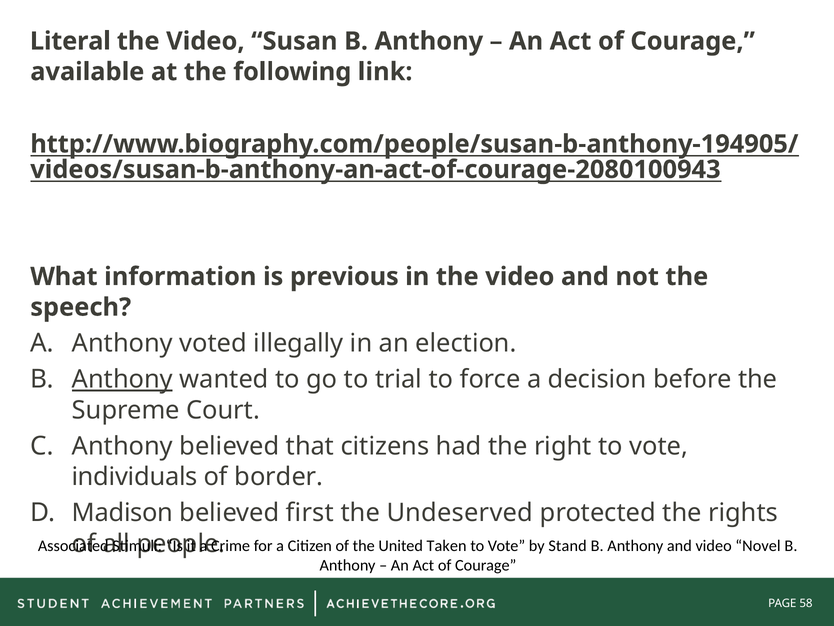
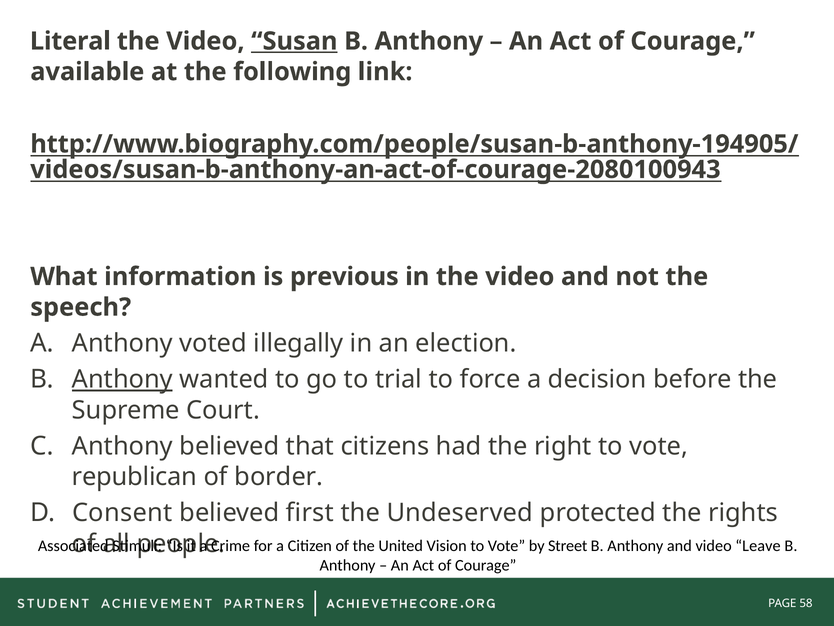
Susan underline: none -> present
individuals: individuals -> republican
Madison: Madison -> Consent
Taken: Taken -> Vision
Stand: Stand -> Street
Novel: Novel -> Leave
